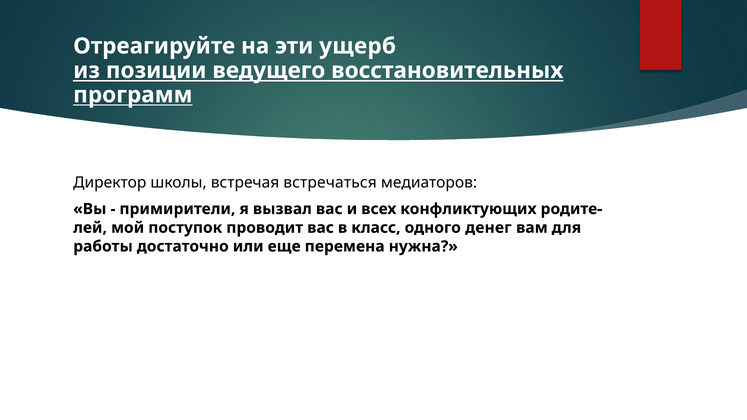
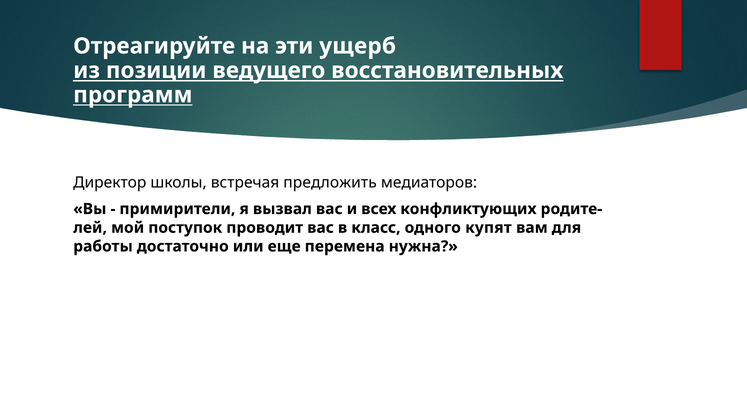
встречаться: встречаться -> предложить
денег: денег -> купят
